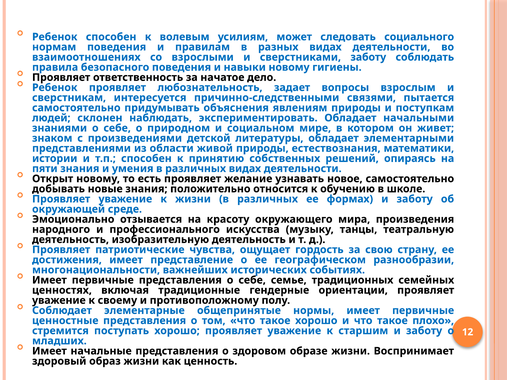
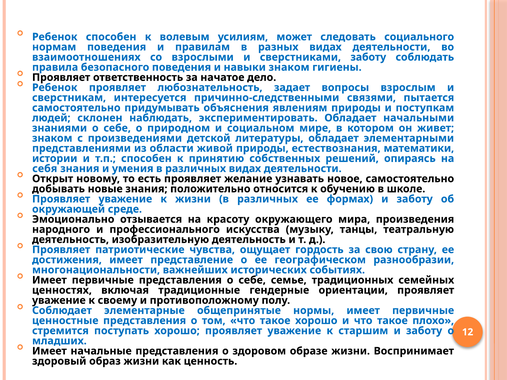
навыки новому: новому -> знаком
пяти: пяти -> себя
